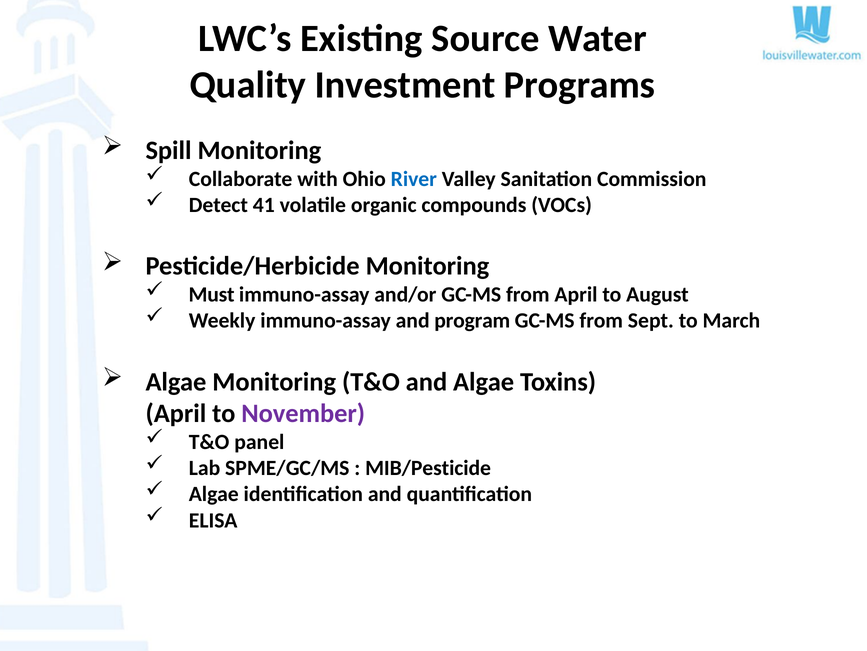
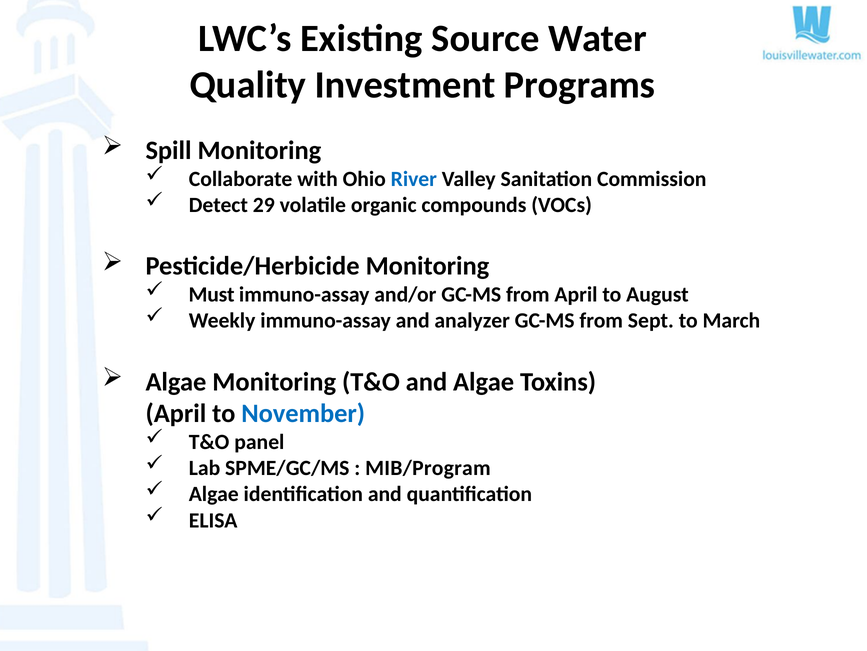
41: 41 -> 29
program: program -> analyzer
November colour: purple -> blue
MIB/Pesticide: MIB/Pesticide -> MIB/Program
